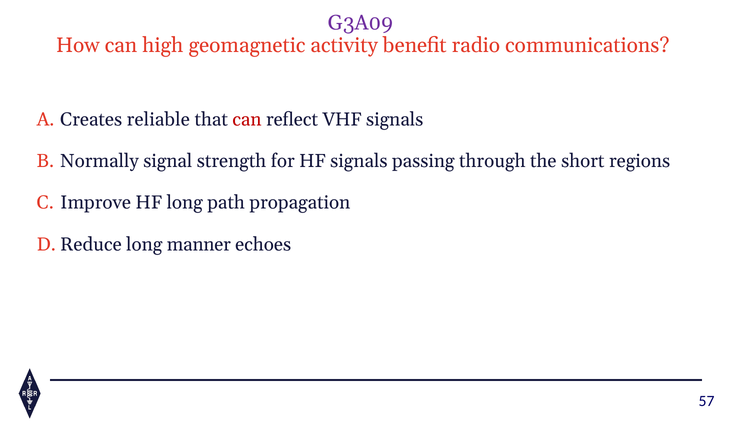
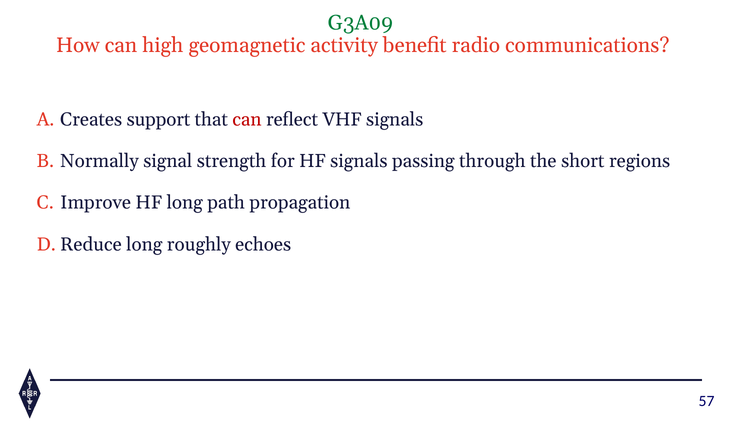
G3A09 colour: purple -> green
reliable: reliable -> support
manner: manner -> roughly
